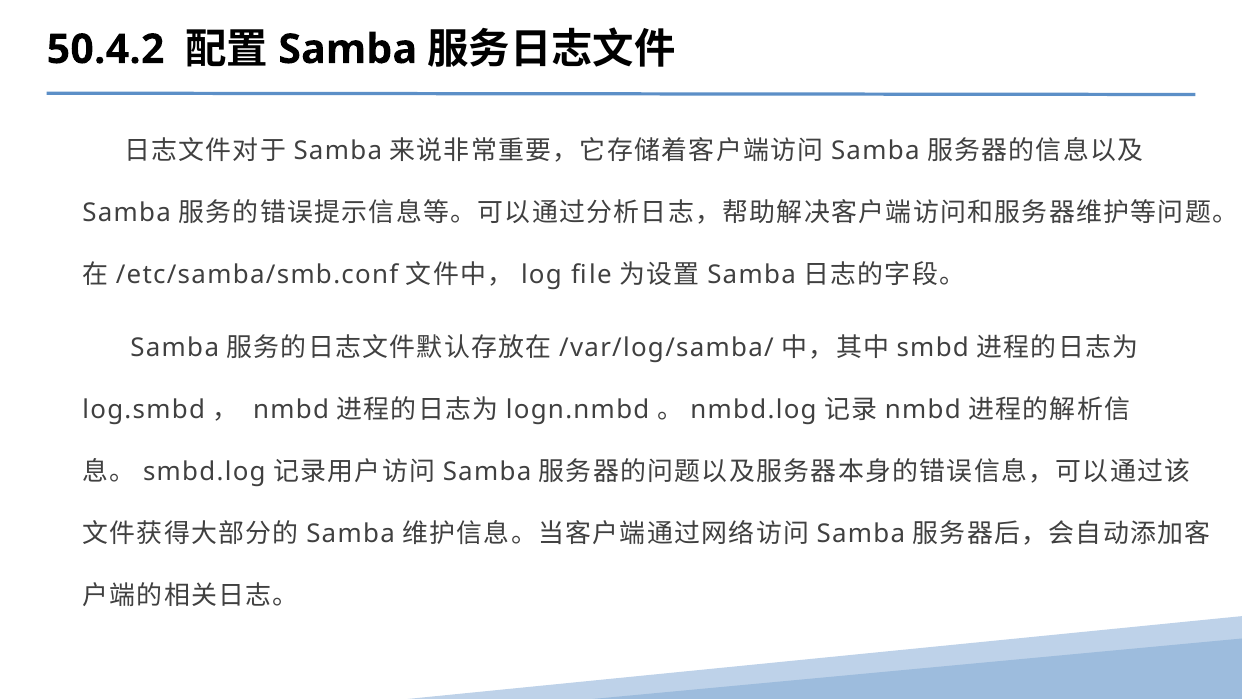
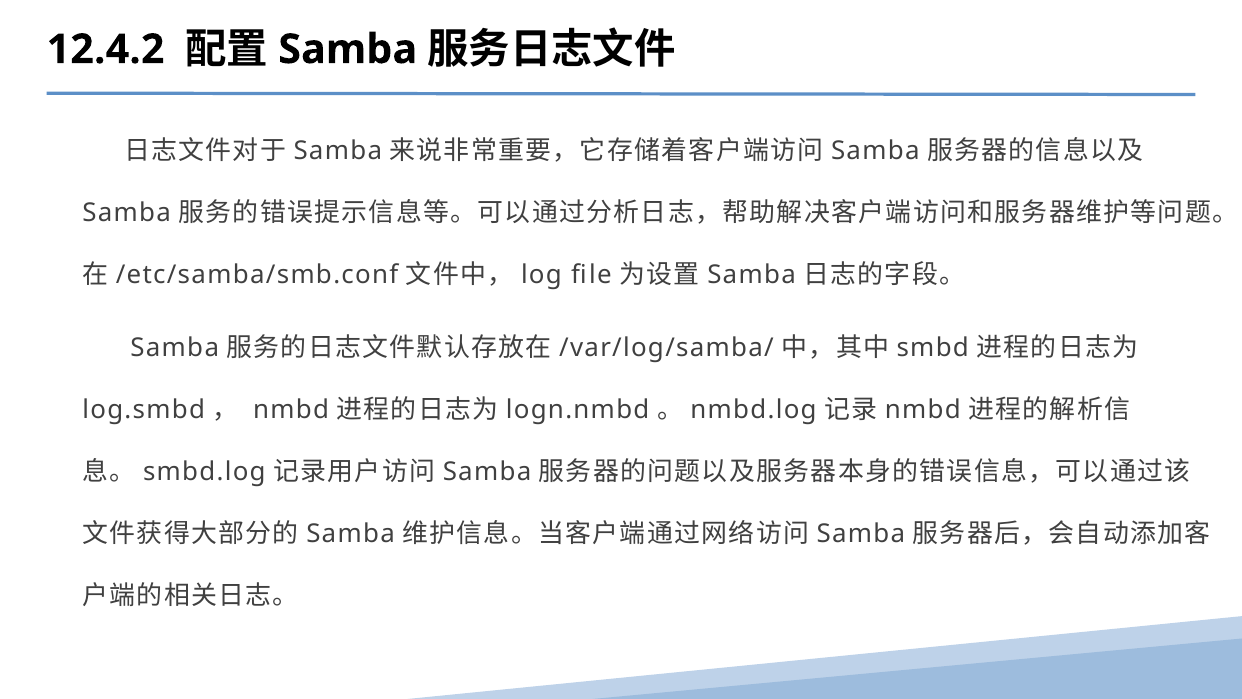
50.4.2: 50.4.2 -> 12.4.2
